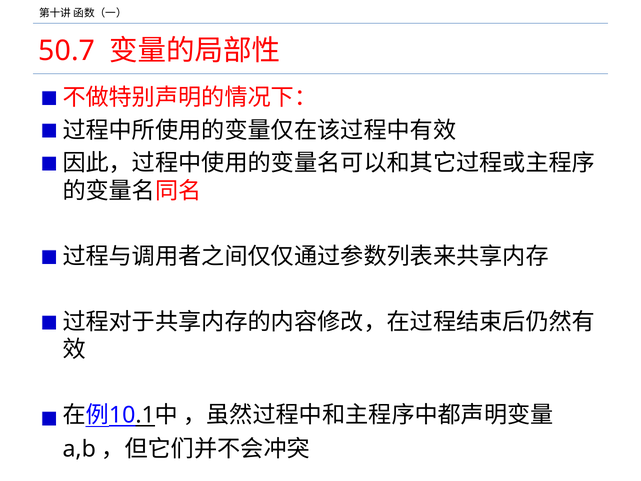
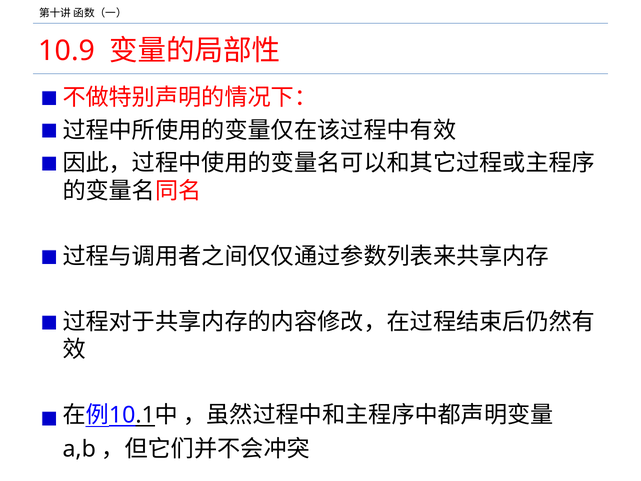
50.7: 50.7 -> 10.9
